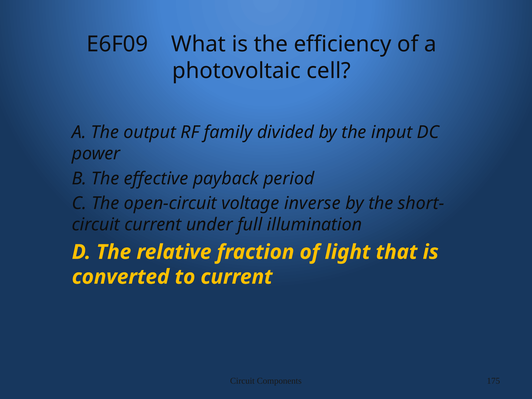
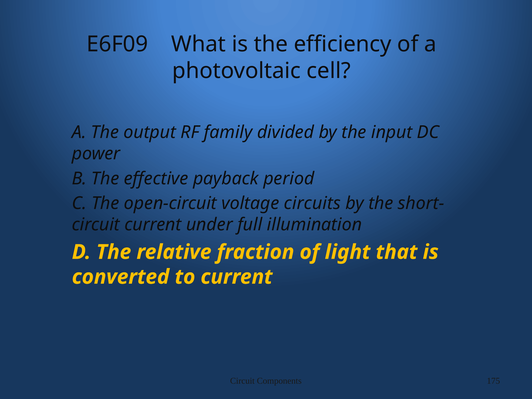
inverse: inverse -> circuits
